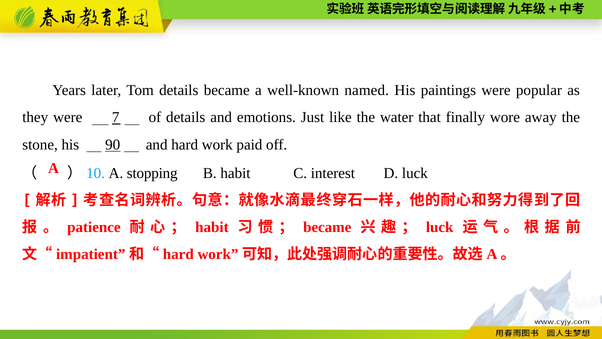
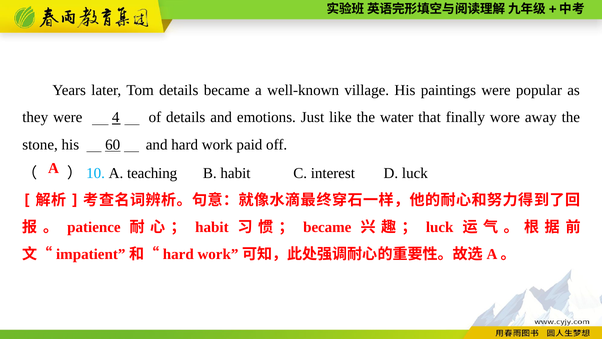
named: named -> village
7: 7 -> 4
90: 90 -> 60
stopping: stopping -> teaching
